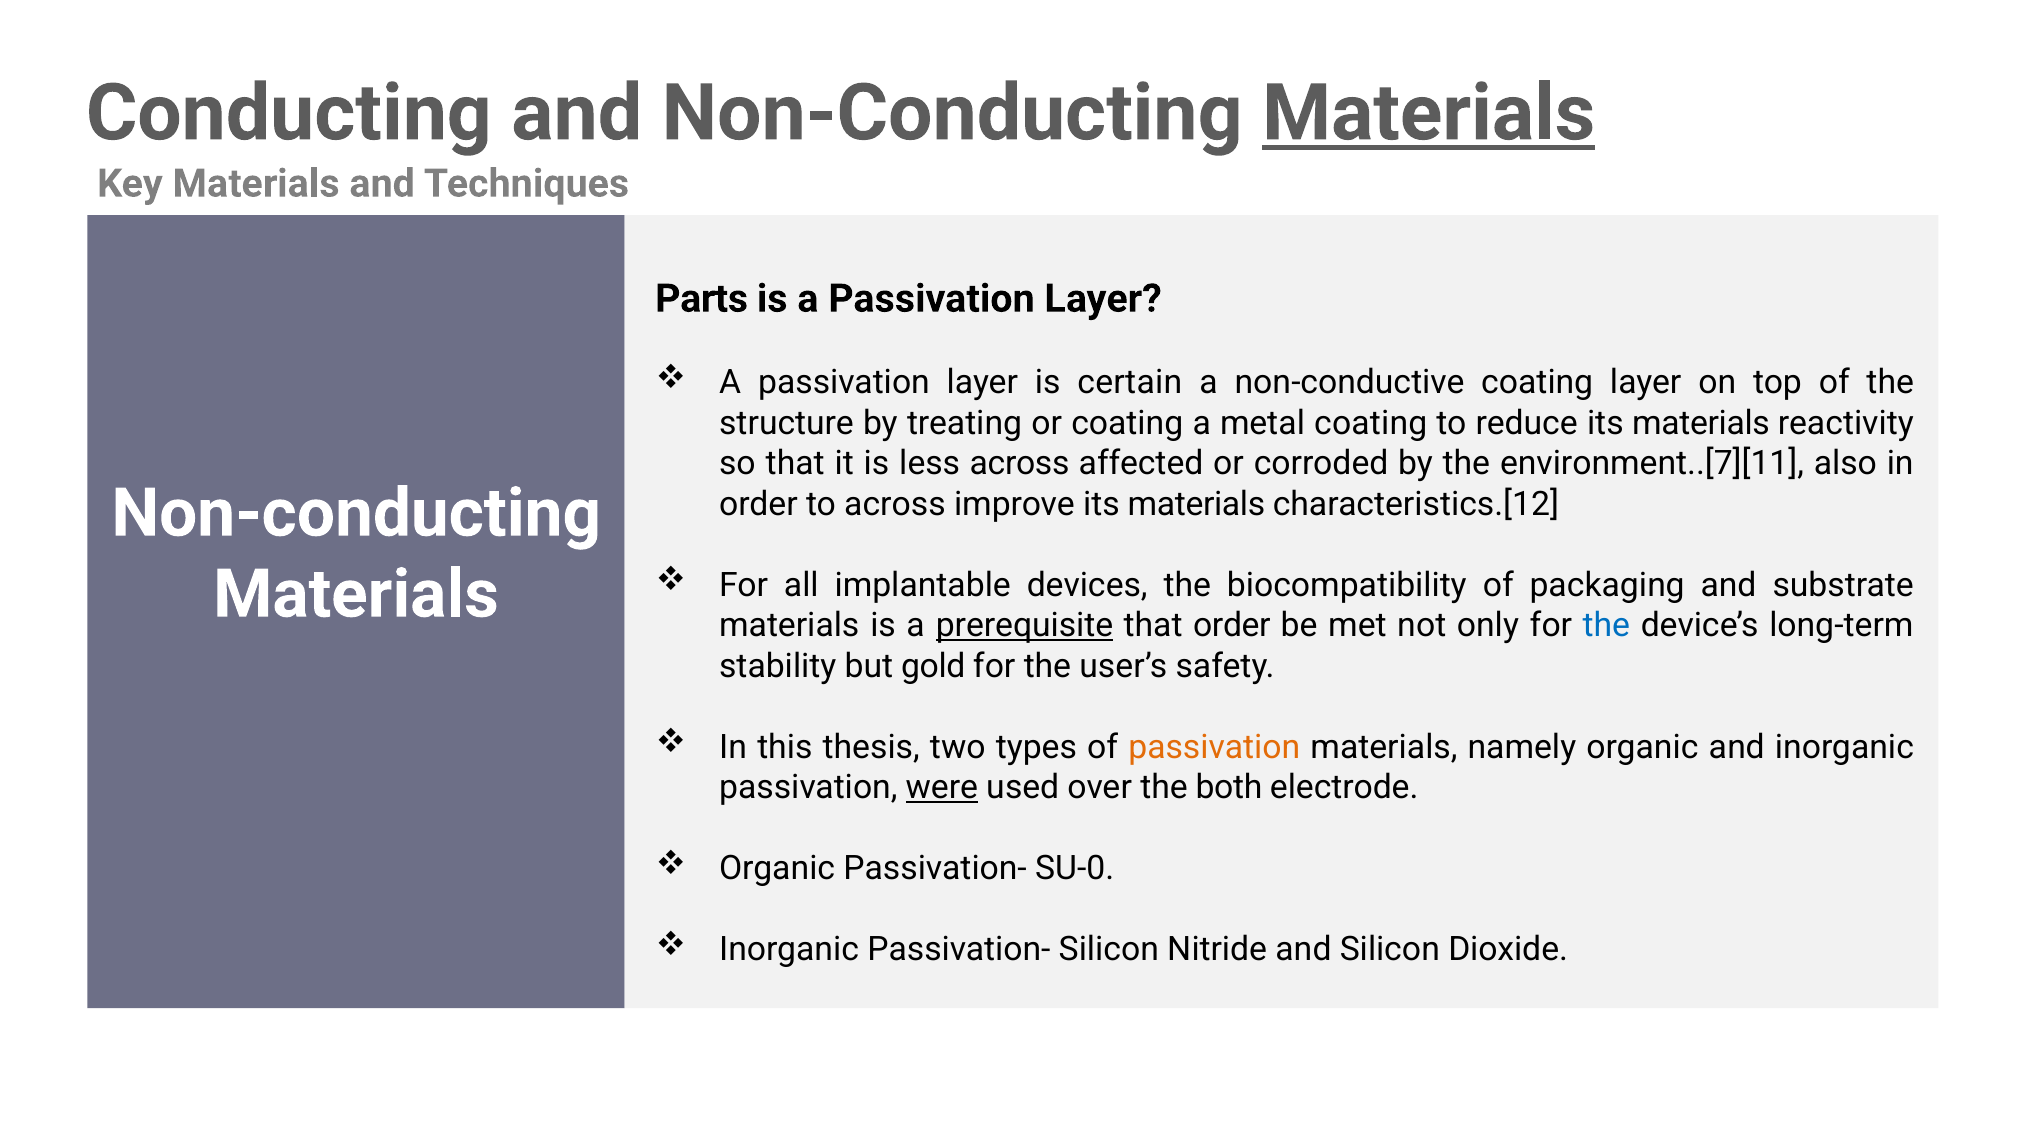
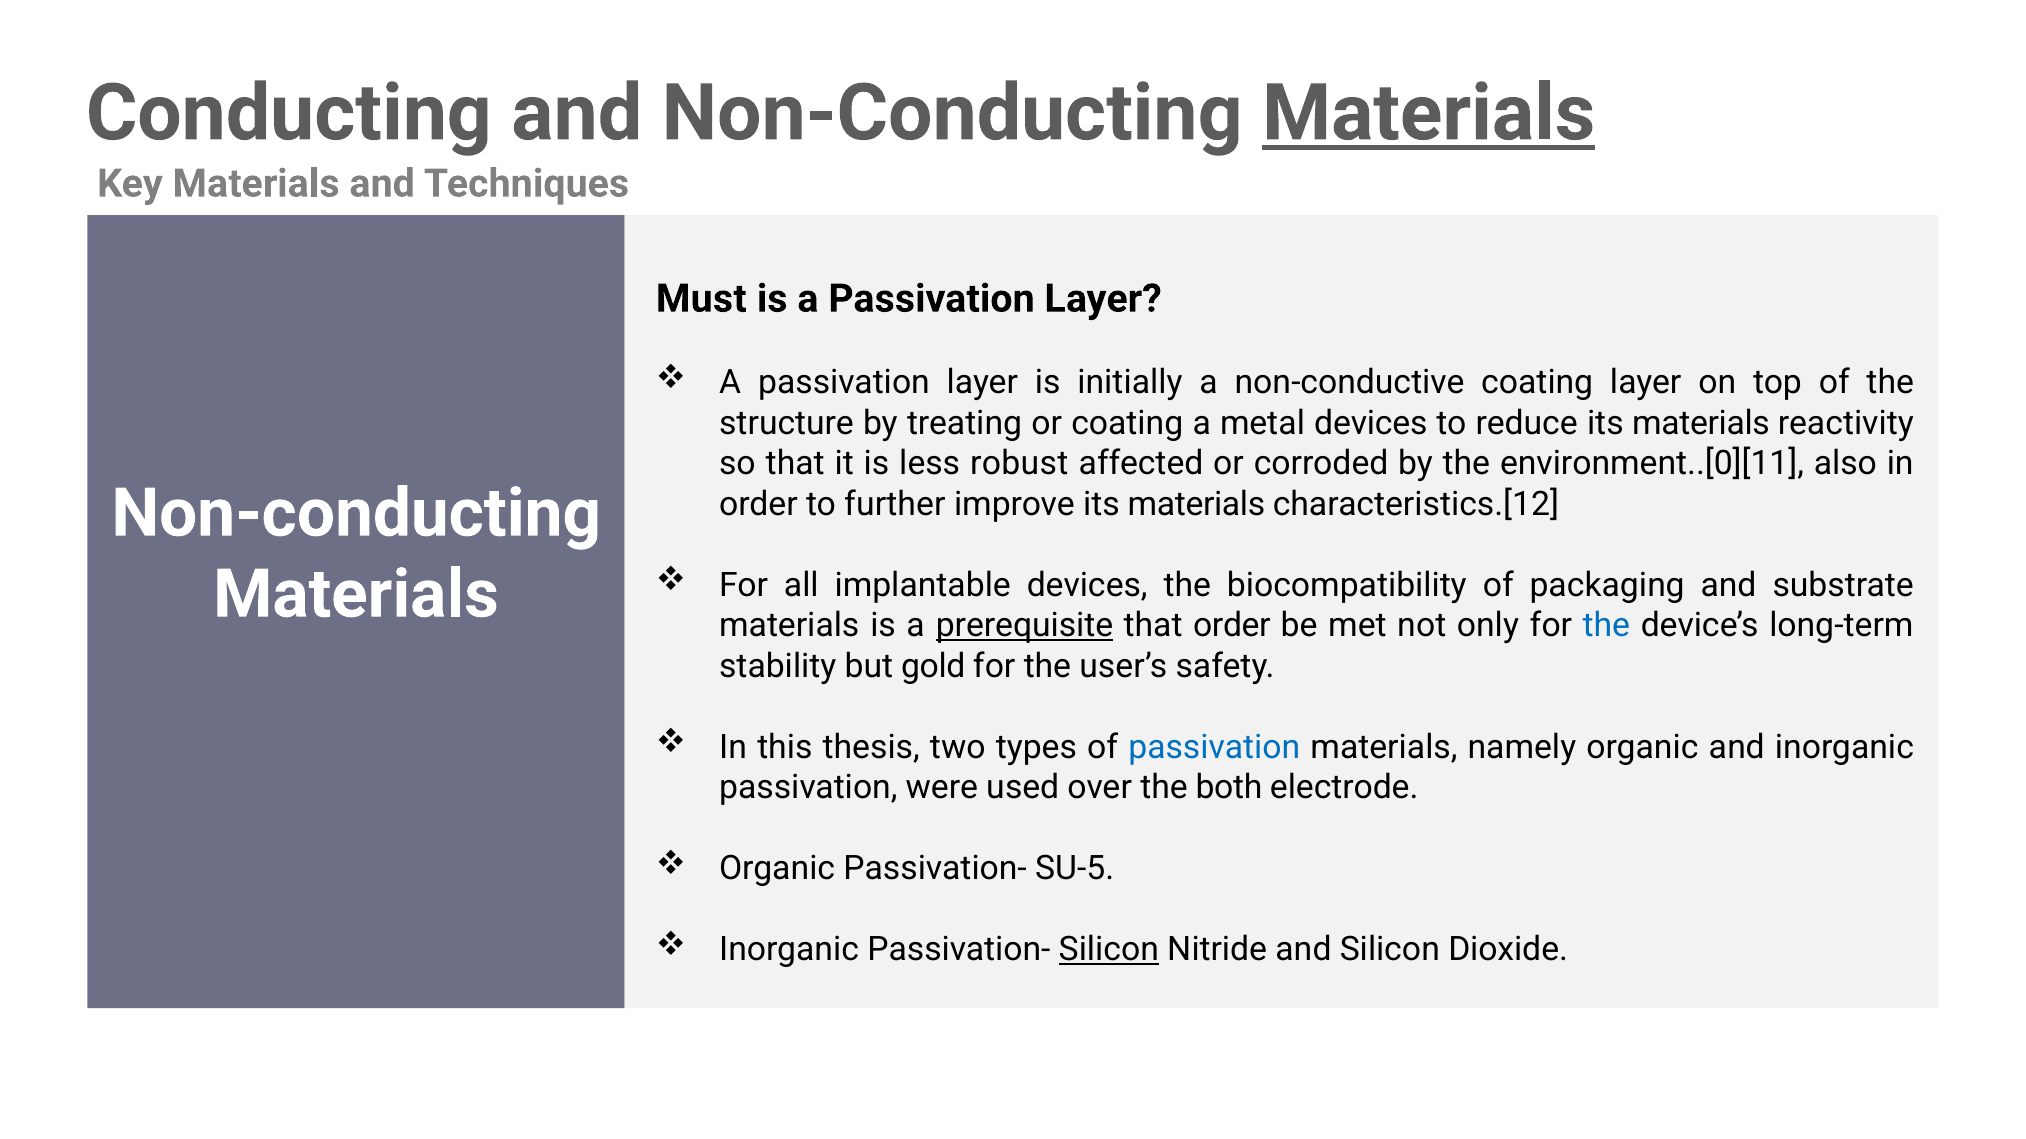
Parts: Parts -> Must
certain: certain -> initially
metal coating: coating -> devices
less across: across -> robust
environment..[7][11: environment..[7][11 -> environment..[0][11
to across: across -> further
passivation at (1214, 748) colour: orange -> blue
were underline: present -> none
SU-0: SU-0 -> SU-5
Silicon at (1109, 950) underline: none -> present
